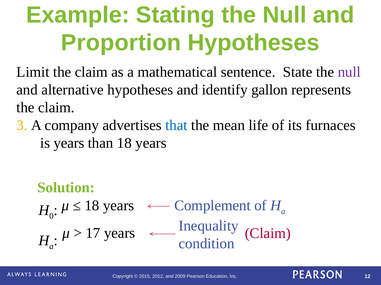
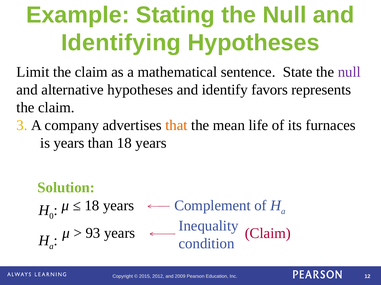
Proportion: Proportion -> Identifying
gallon: gallon -> favors
that colour: blue -> orange
17: 17 -> 93
